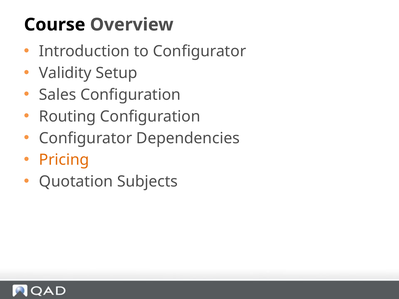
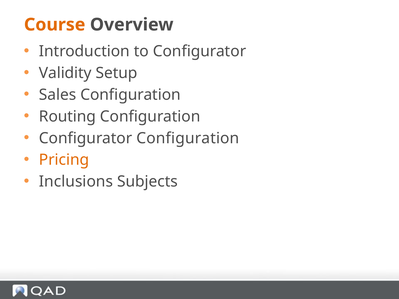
Course colour: black -> orange
Configurator Dependencies: Dependencies -> Configuration
Quotation: Quotation -> Inclusions
